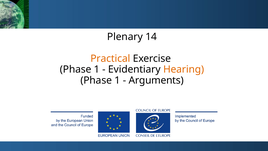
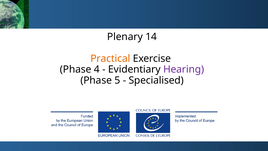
1 at (97, 69): 1 -> 4
Hearing colour: orange -> purple
1 at (117, 80): 1 -> 5
Arguments: Arguments -> Specialised
